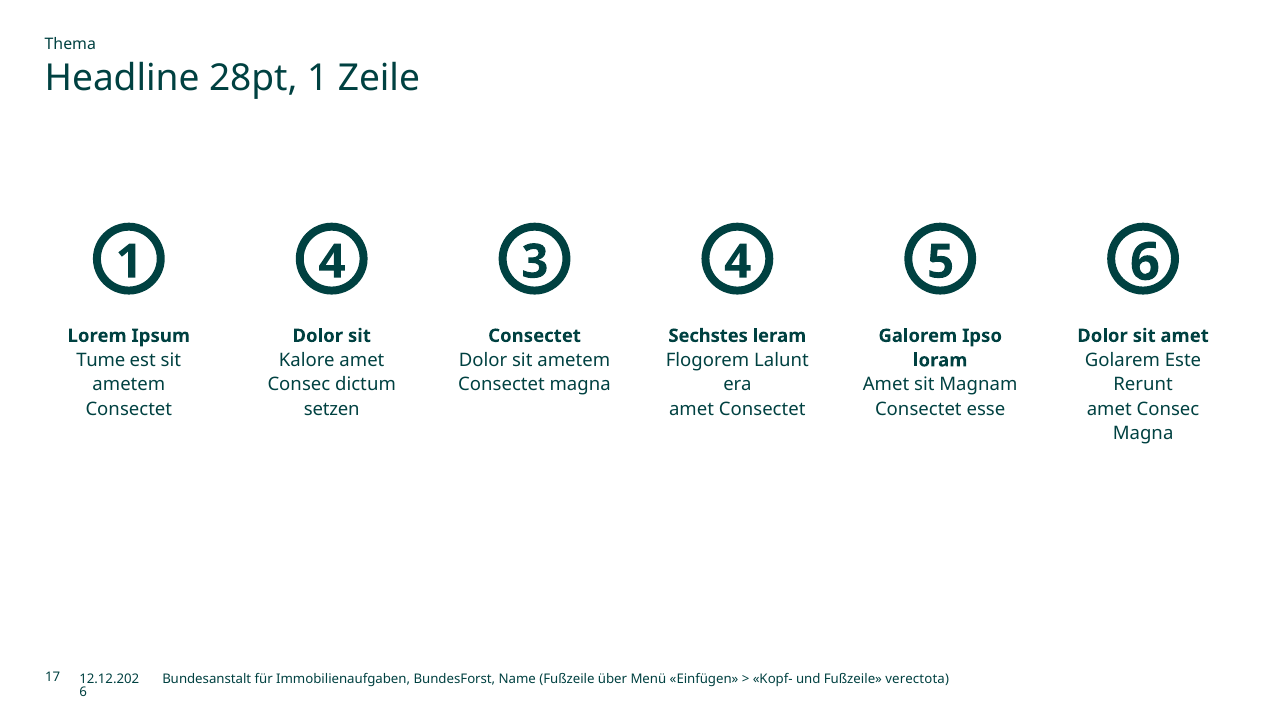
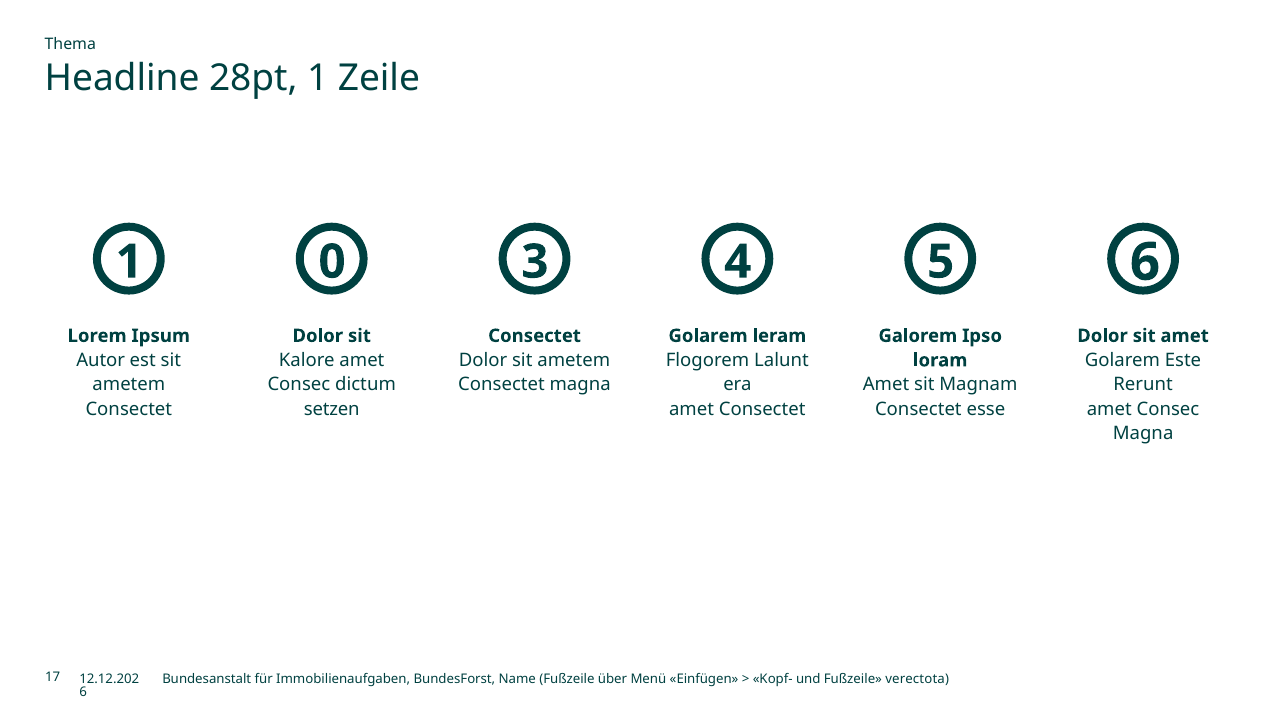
1 4: 4 -> 0
Sechstes at (708, 336): Sechstes -> Golarem
Tume: Tume -> Autor
